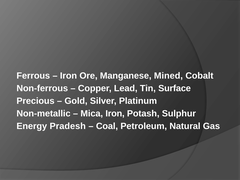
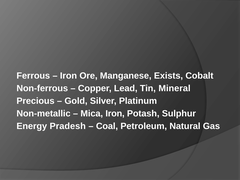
Mined: Mined -> Exists
Surface: Surface -> Mineral
